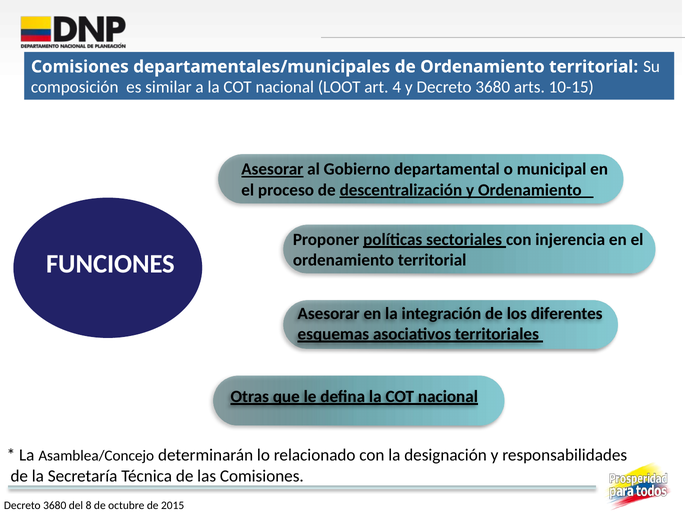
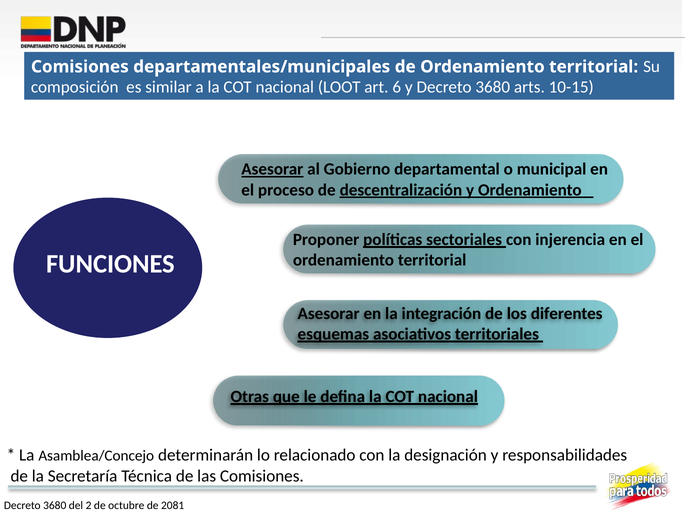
4: 4 -> 6
8: 8 -> 2
2015: 2015 -> 2081
